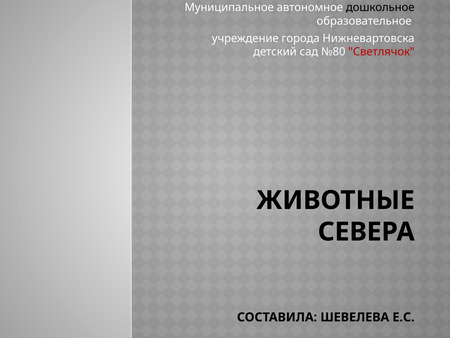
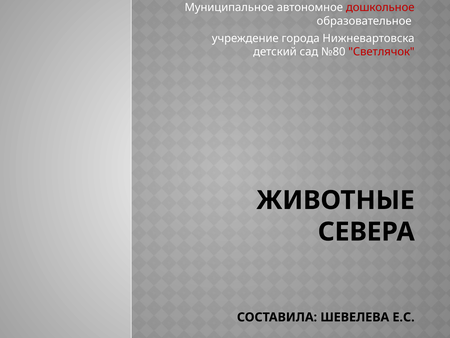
дошкольное colour: black -> red
